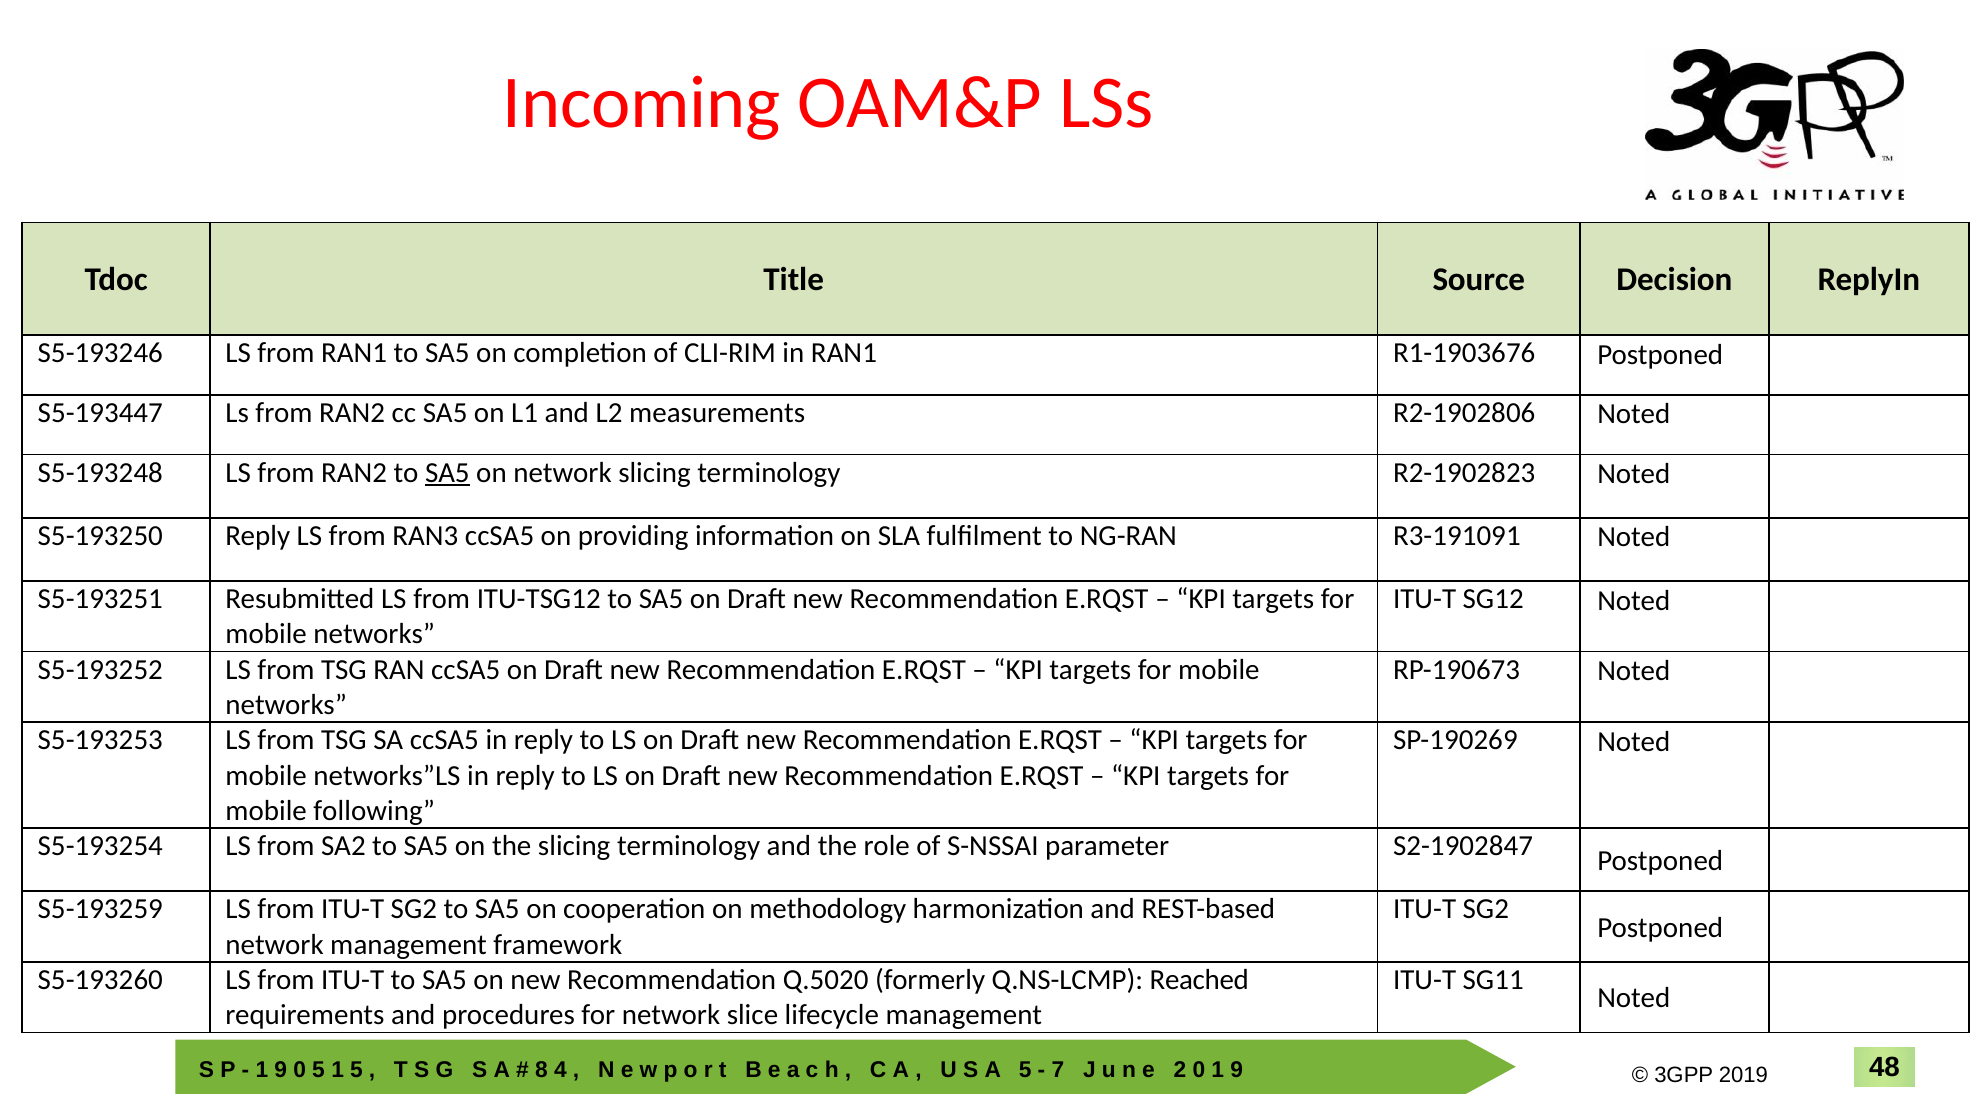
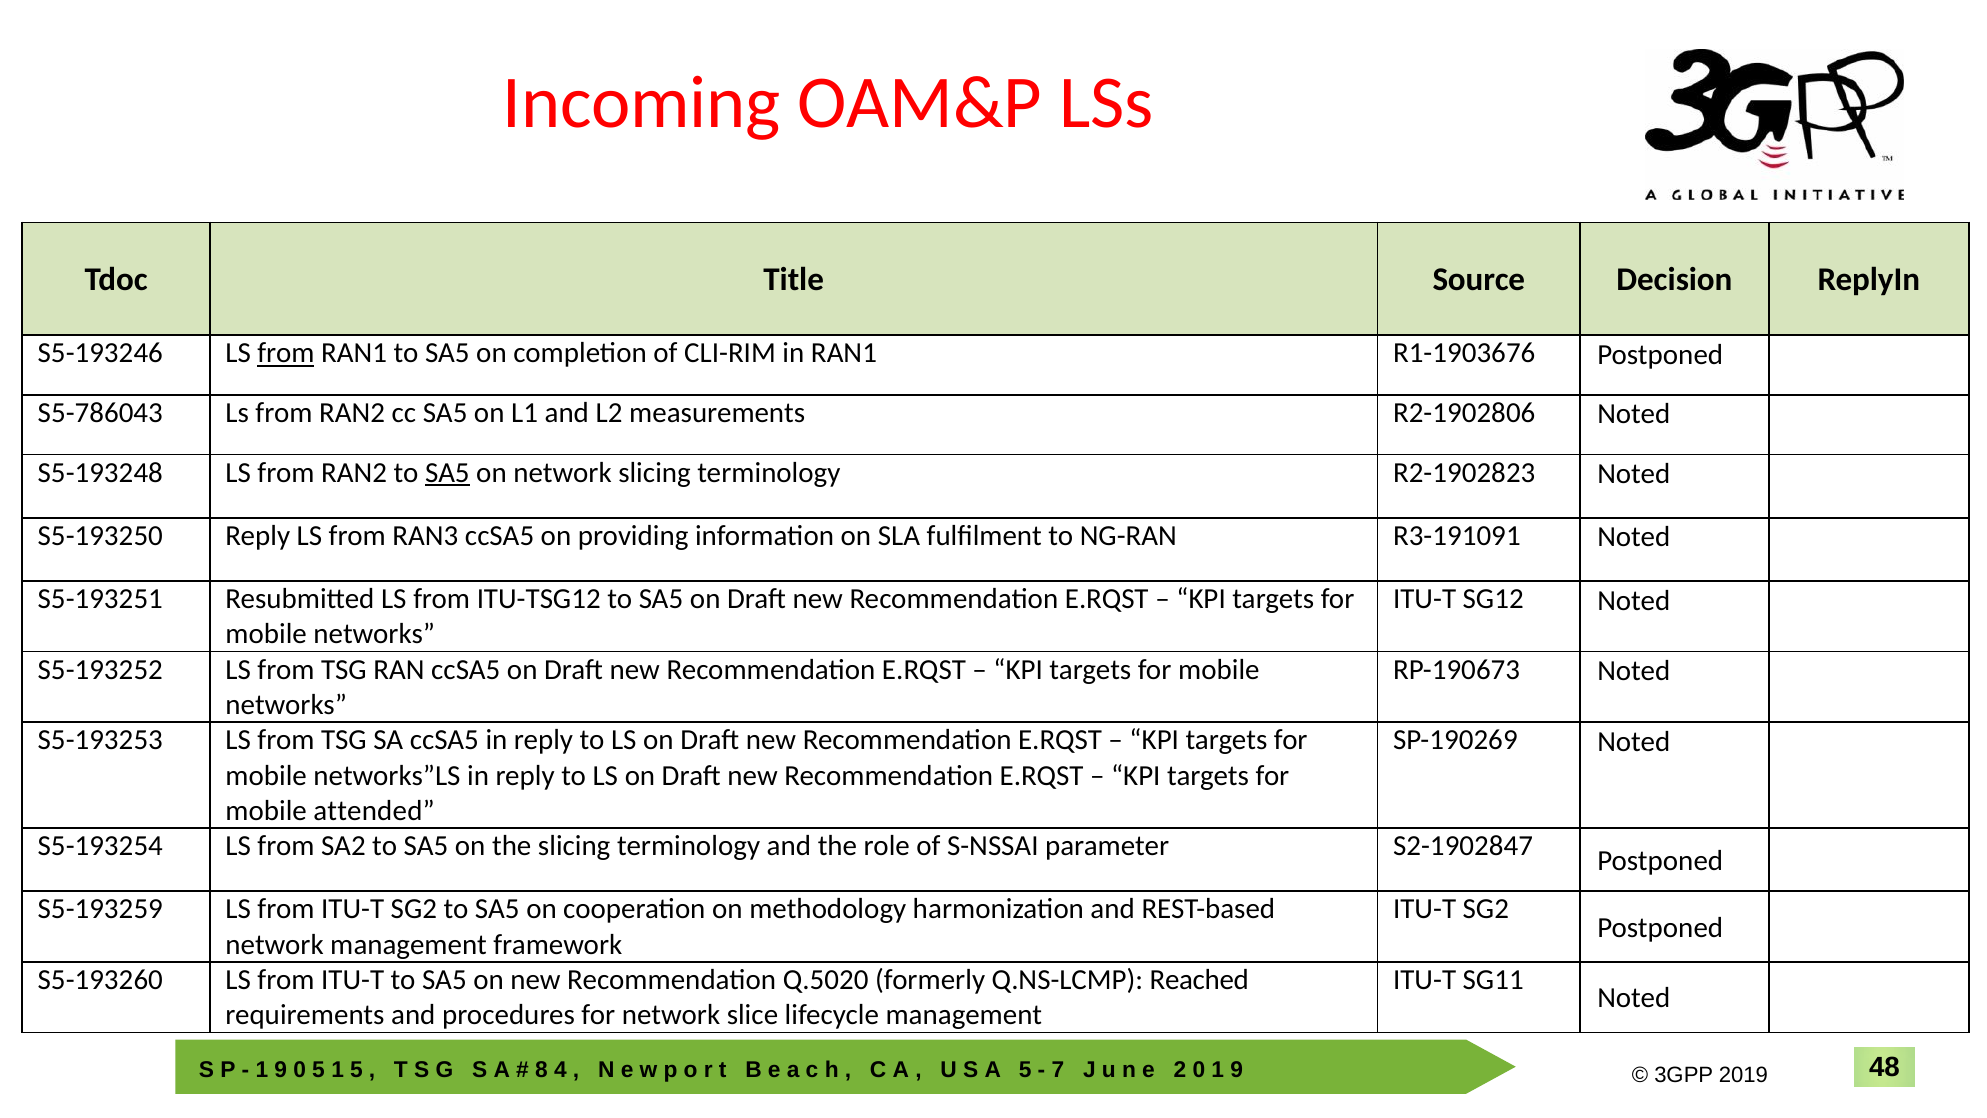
from at (286, 353) underline: none -> present
S5-193447: S5-193447 -> S5-786043
following: following -> attended
